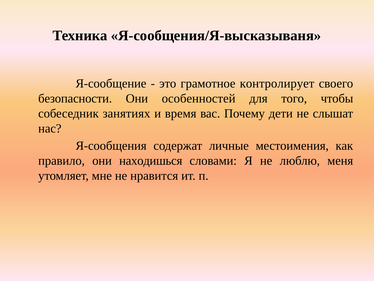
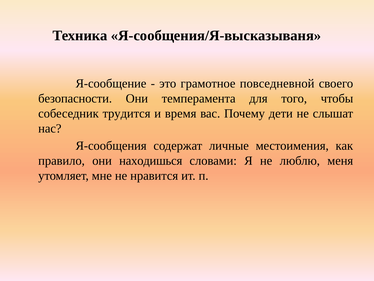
контролирует: контролирует -> повседневной
особенностей: особенностей -> темперамента
занятиях: занятиях -> трудится
